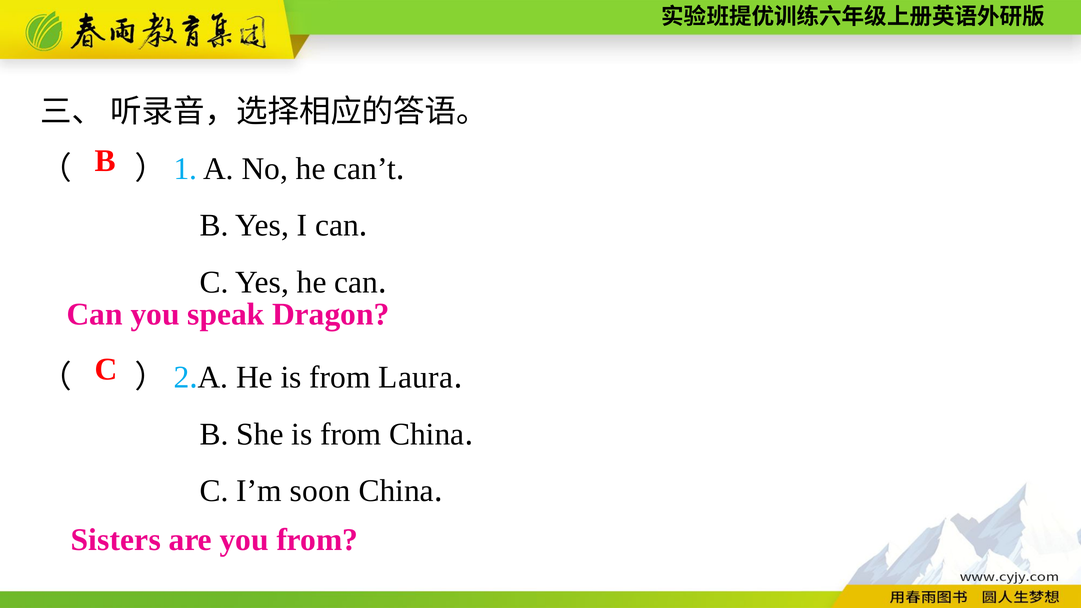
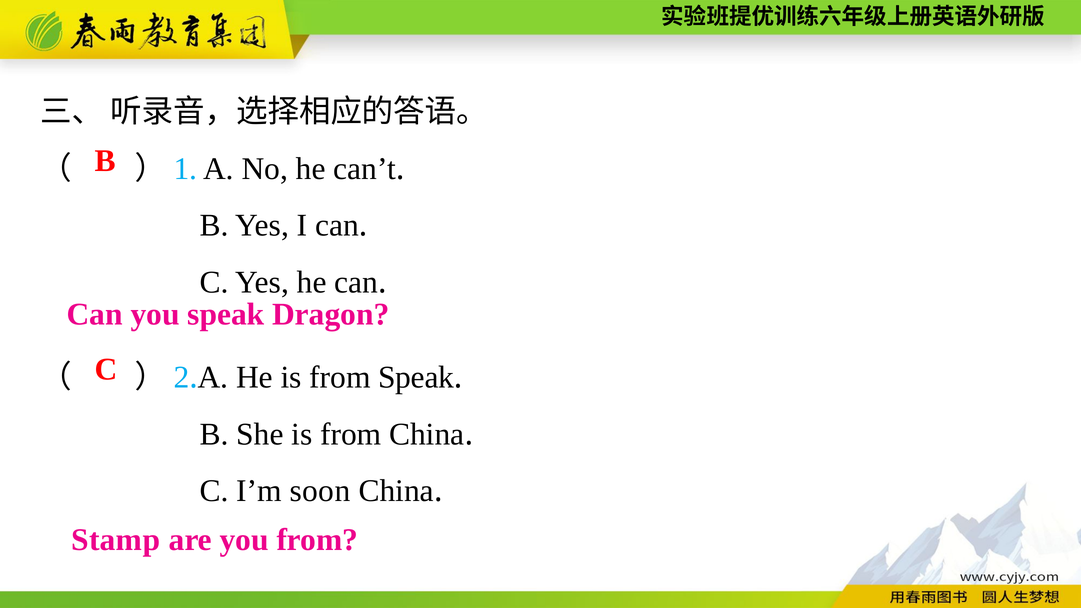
from Laura: Laura -> Speak
Sisters: Sisters -> Stamp
